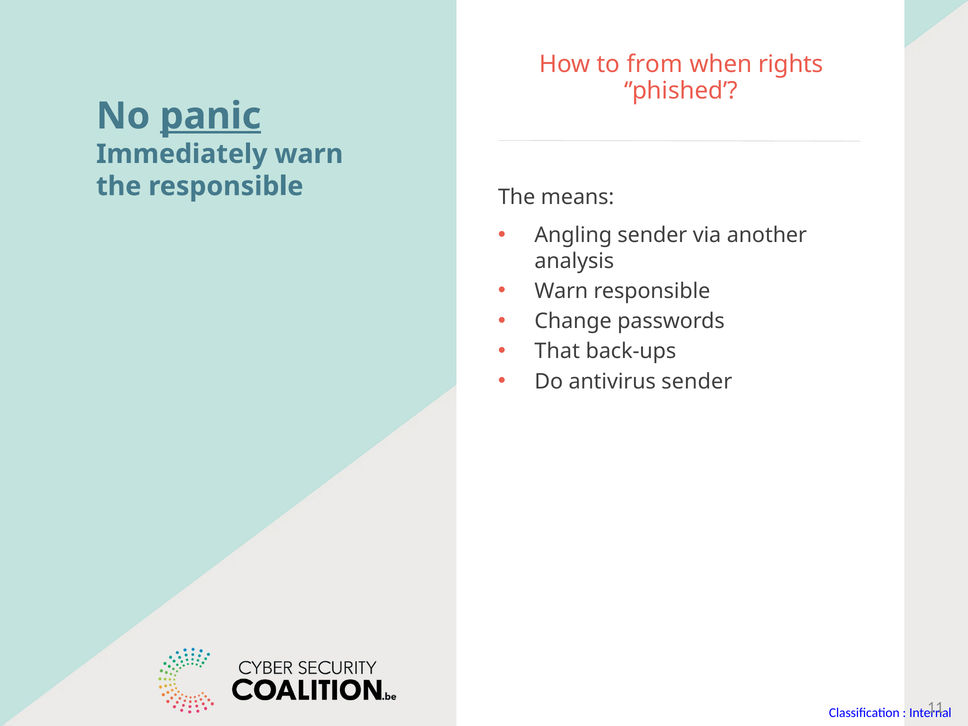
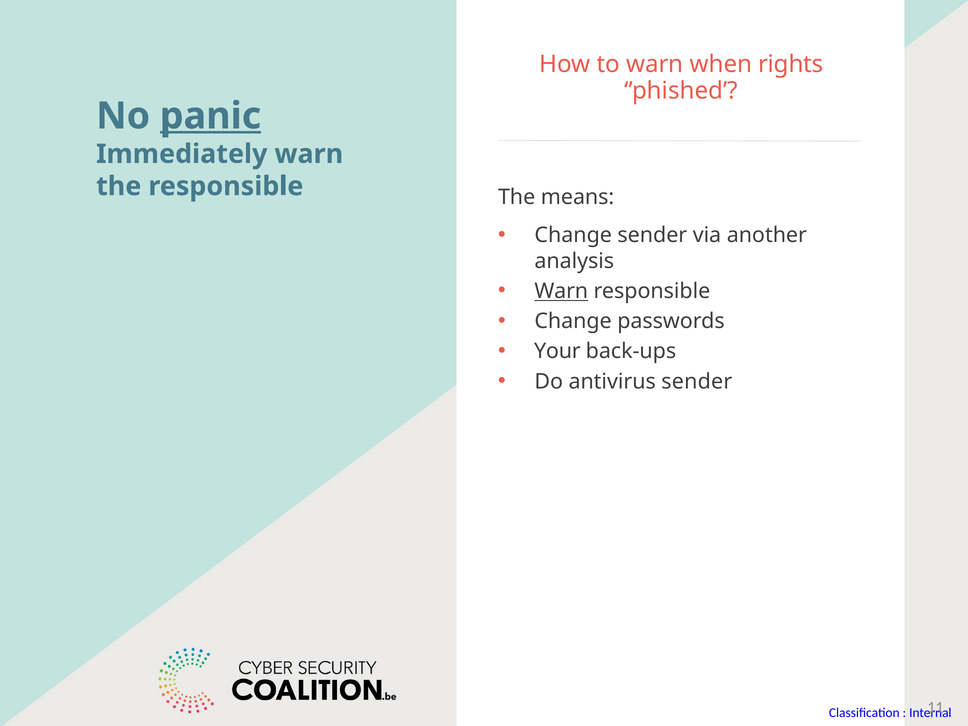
to from: from -> warn
Angling at (573, 235): Angling -> Change
Warn at (561, 291) underline: none -> present
That: That -> Your
